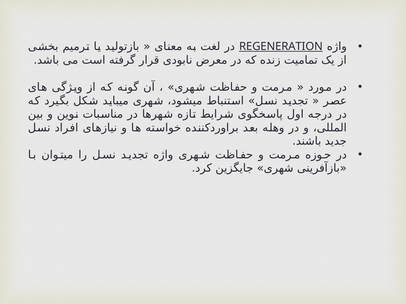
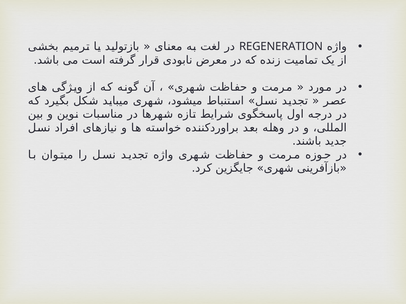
REGENERATION underline: present -> none
